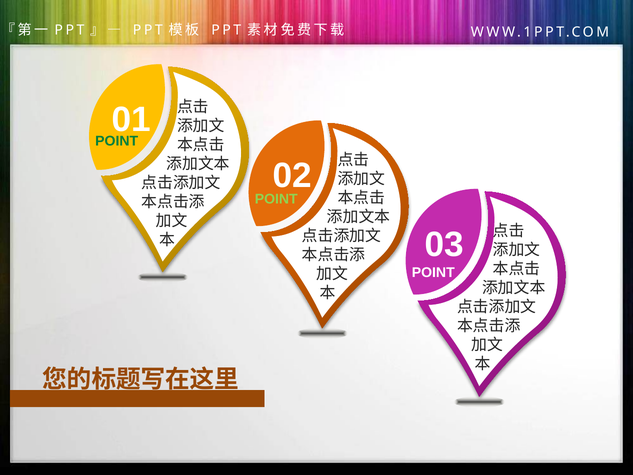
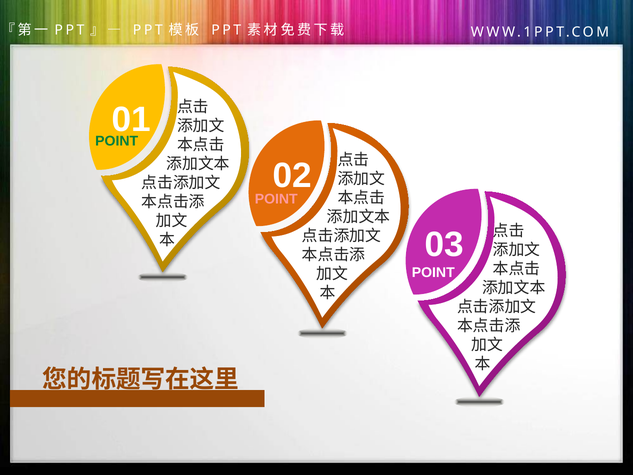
POINT at (276, 199) colour: light green -> pink
